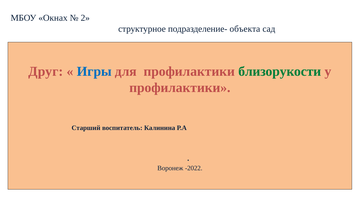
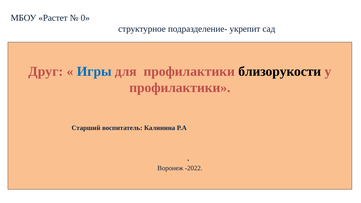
Окнах: Окнах -> Растет
2: 2 -> 0
объекта: объекта -> укрепит
близорукости colour: green -> black
